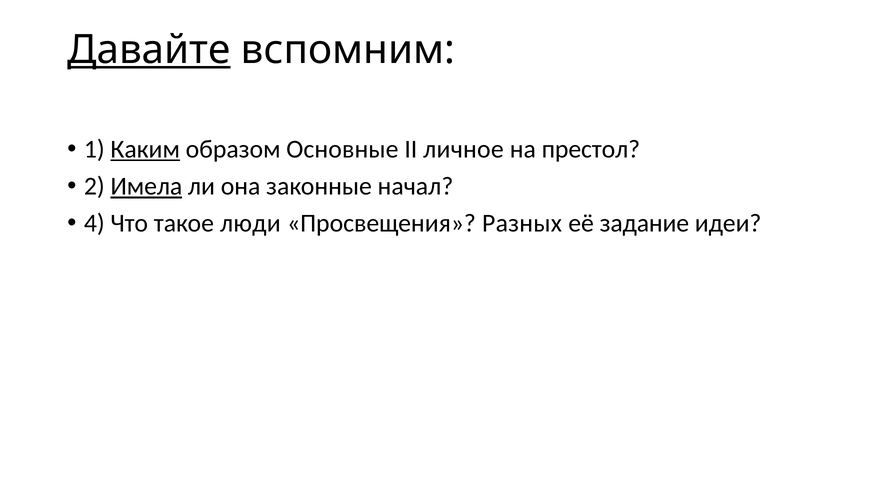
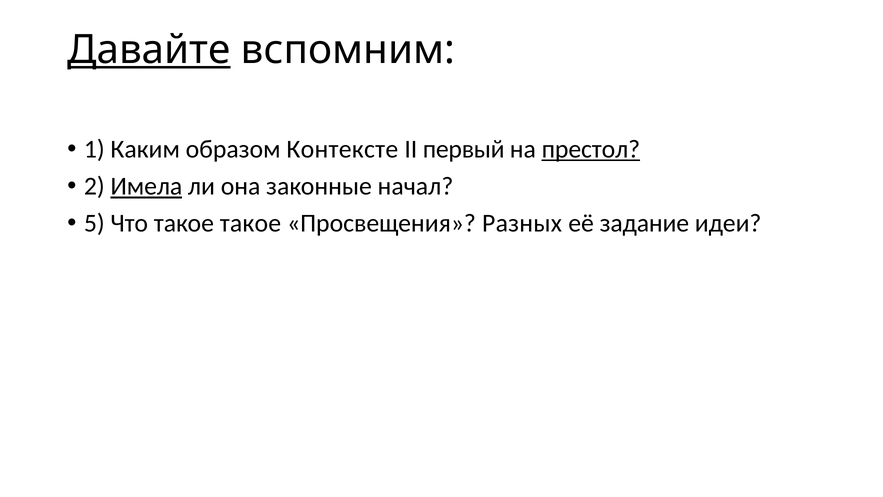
Каким underline: present -> none
Основные: Основные -> Контексте
личное: личное -> первый
престол underline: none -> present
4: 4 -> 5
такое люди: люди -> такое
